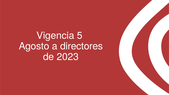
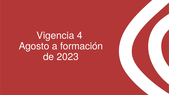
5: 5 -> 4
directores: directores -> formación
